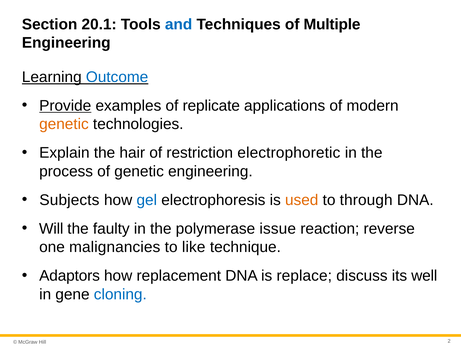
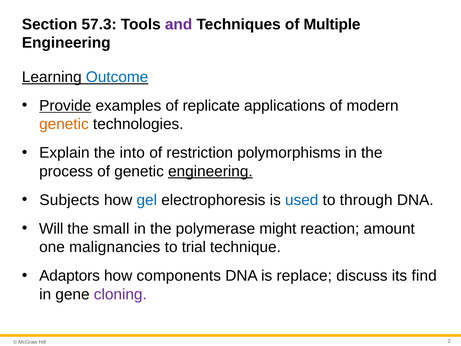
20.1: 20.1 -> 57.3
and colour: blue -> purple
hair: hair -> into
electrophoretic: electrophoretic -> polymorphisms
engineering at (210, 171) underline: none -> present
used colour: orange -> blue
faulty: faulty -> small
issue: issue -> might
reverse: reverse -> amount
like: like -> trial
replacement: replacement -> components
well: well -> find
cloning colour: blue -> purple
